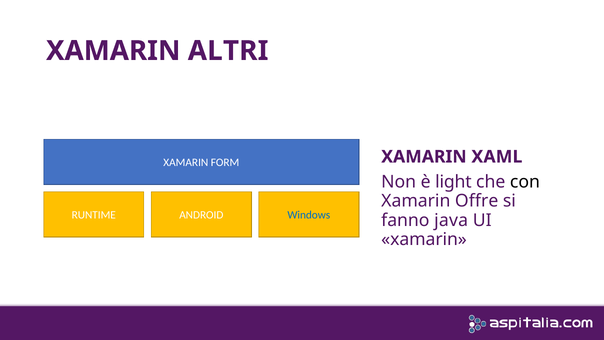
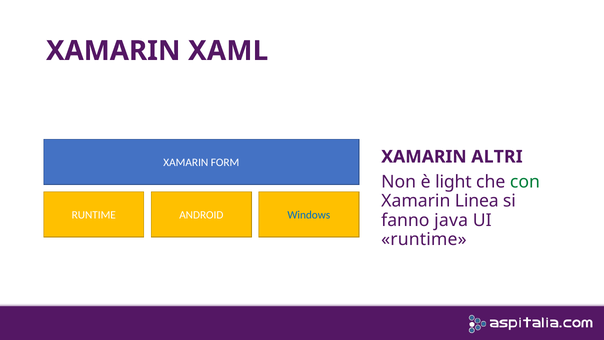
ALTRI: ALTRI -> XAML
XAML: XAML -> ALTRI
con colour: black -> green
Offre: Offre -> Linea
xamarin at (424, 239): xamarin -> runtime
